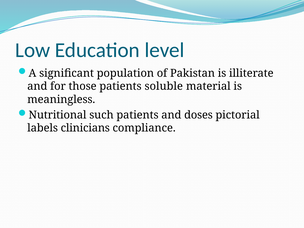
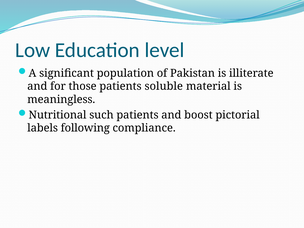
doses: doses -> boost
clinicians: clinicians -> following
